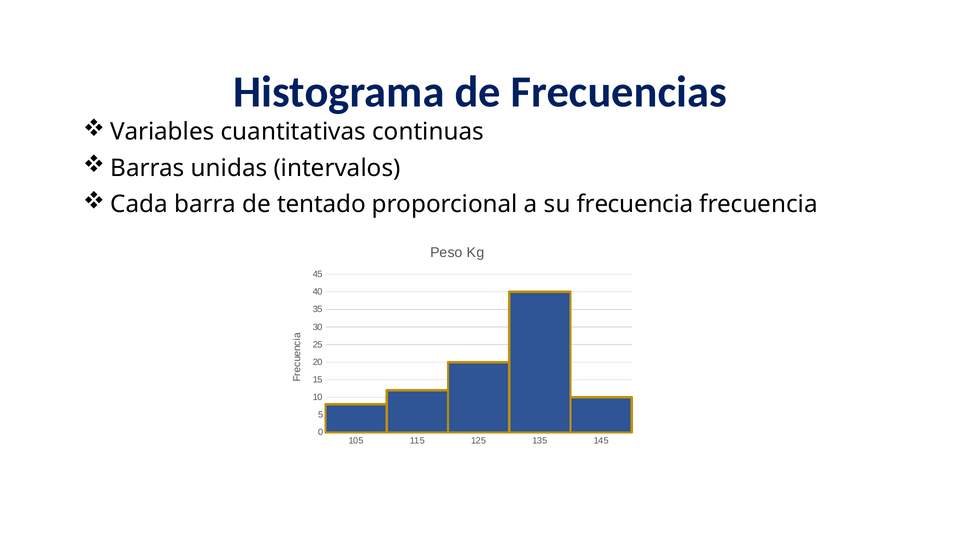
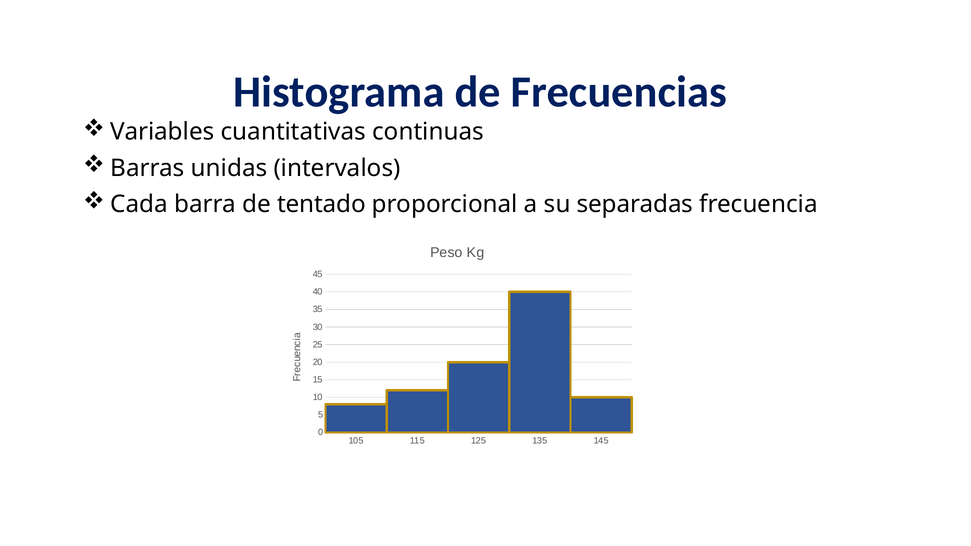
su frecuencia: frecuencia -> separadas
